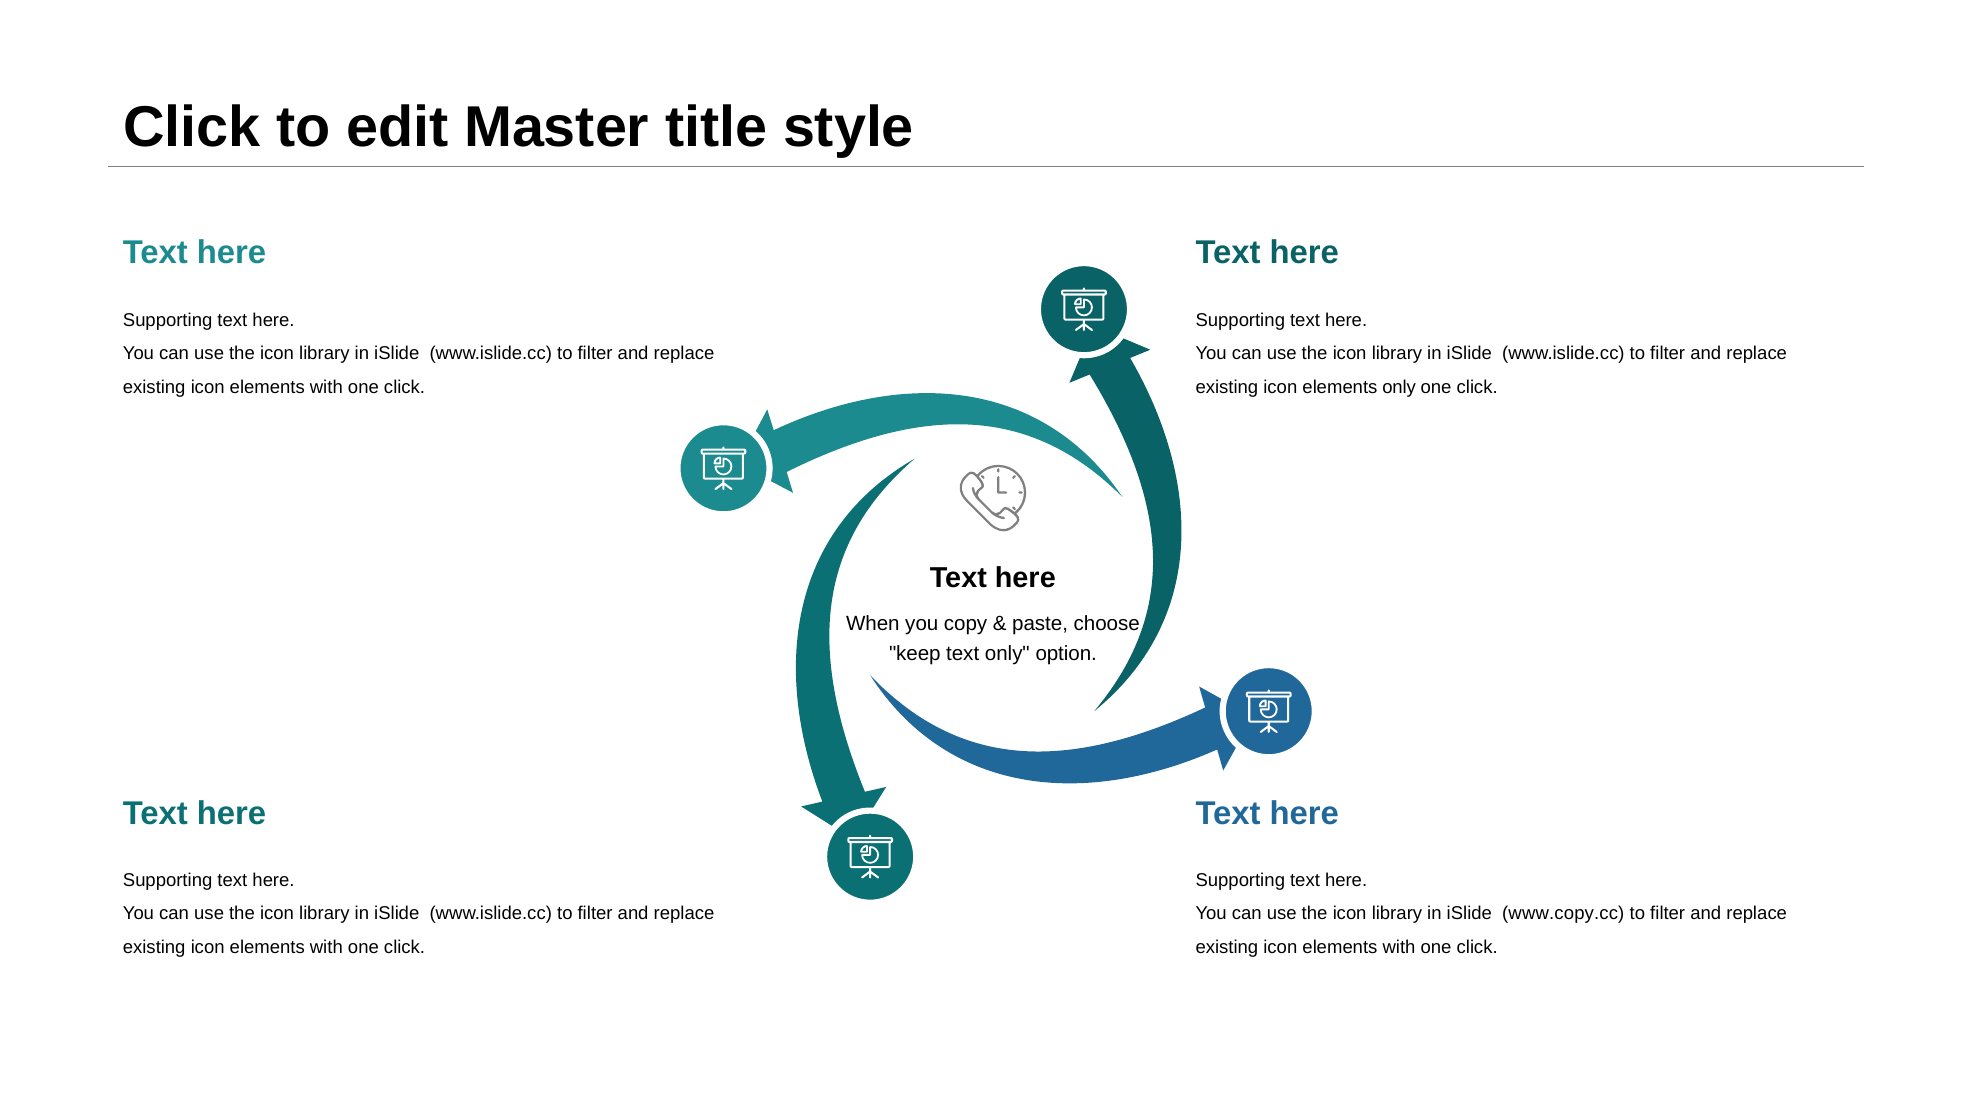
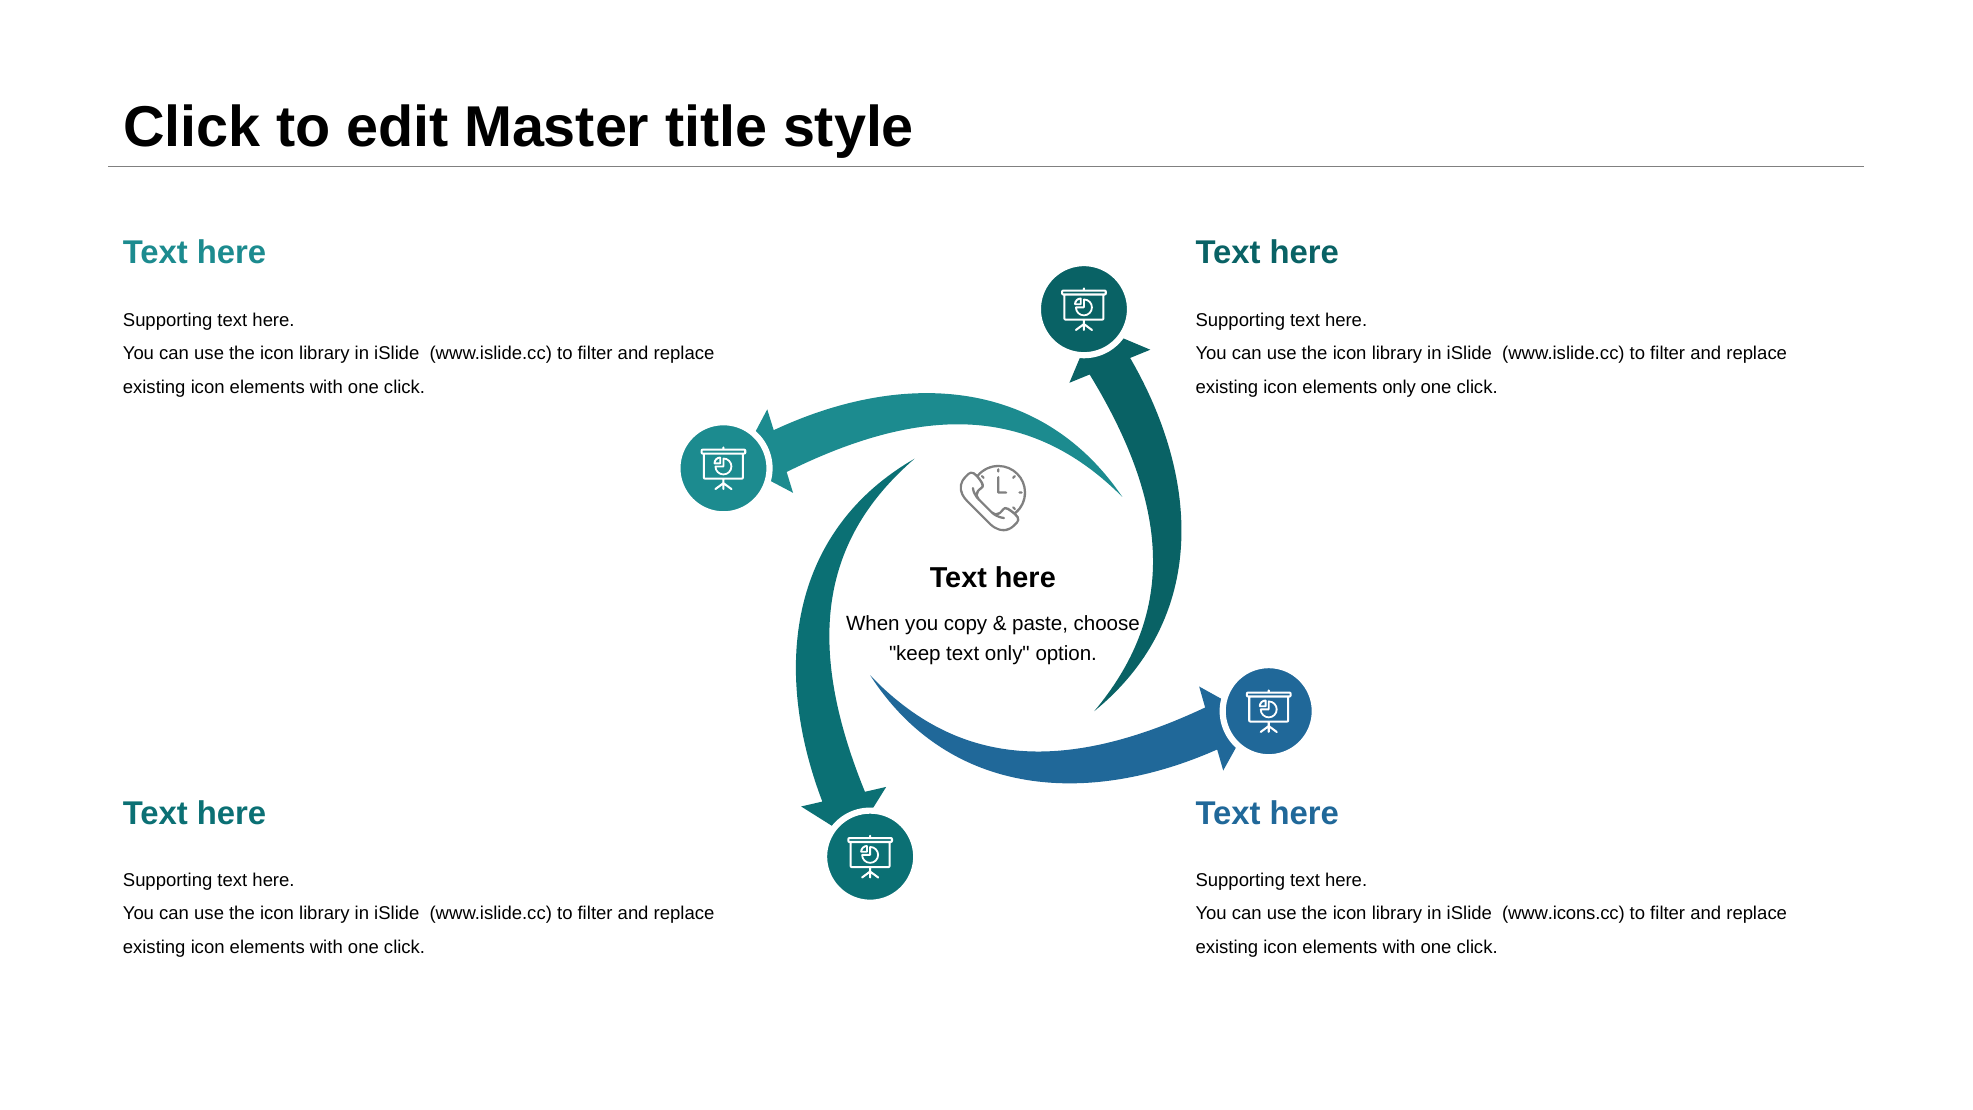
www.copy.cc: www.copy.cc -> www.icons.cc
